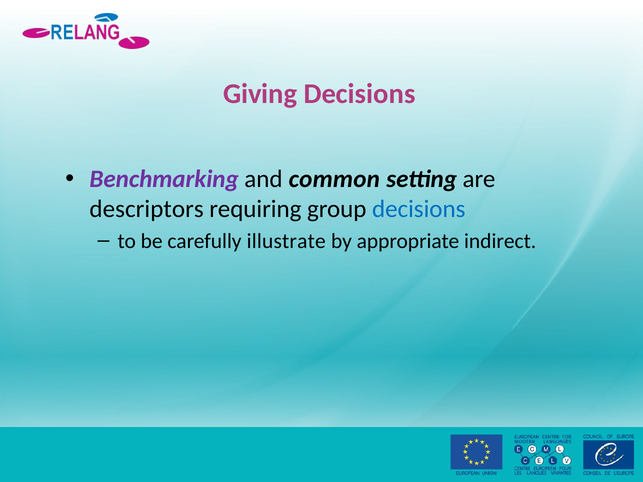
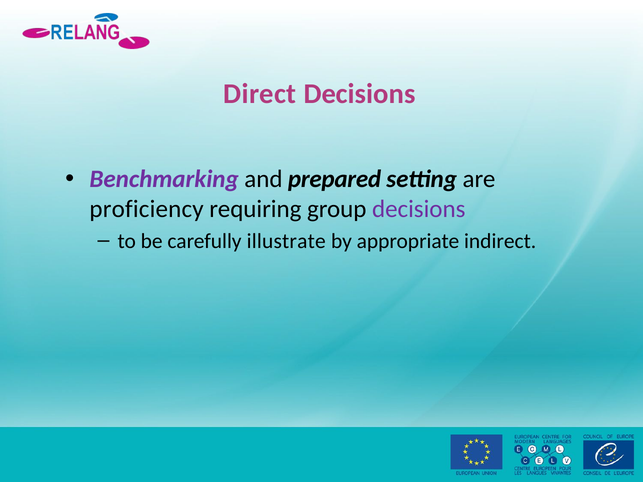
Giving: Giving -> Direct
common: common -> prepared
descriptors: descriptors -> proficiency
decisions at (419, 209) colour: blue -> purple
